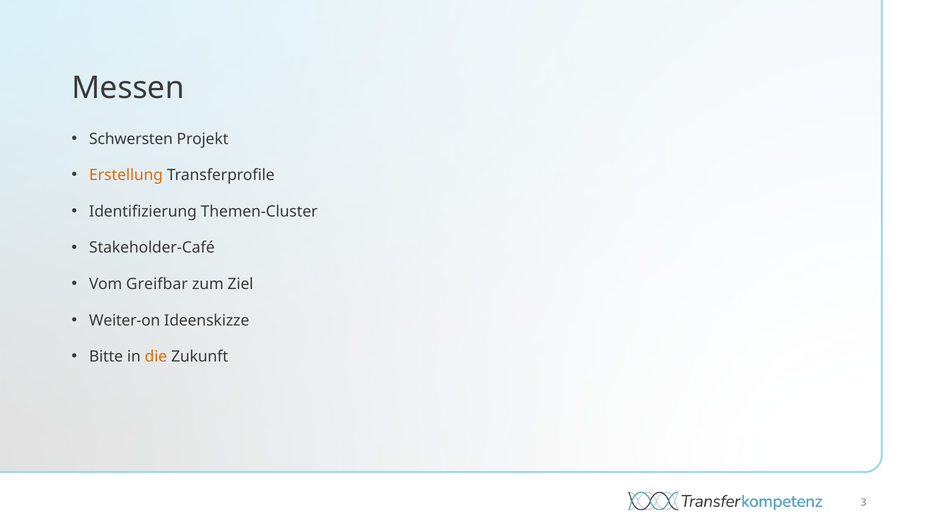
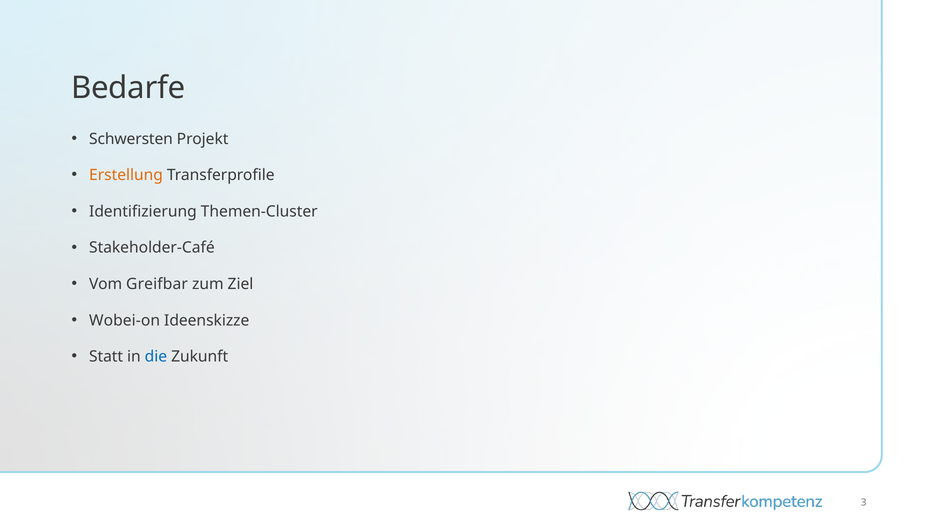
Messen: Messen -> Bedarfe
Weiter-on: Weiter-on -> Wobei-on
Bitte: Bitte -> Statt
die colour: orange -> blue
